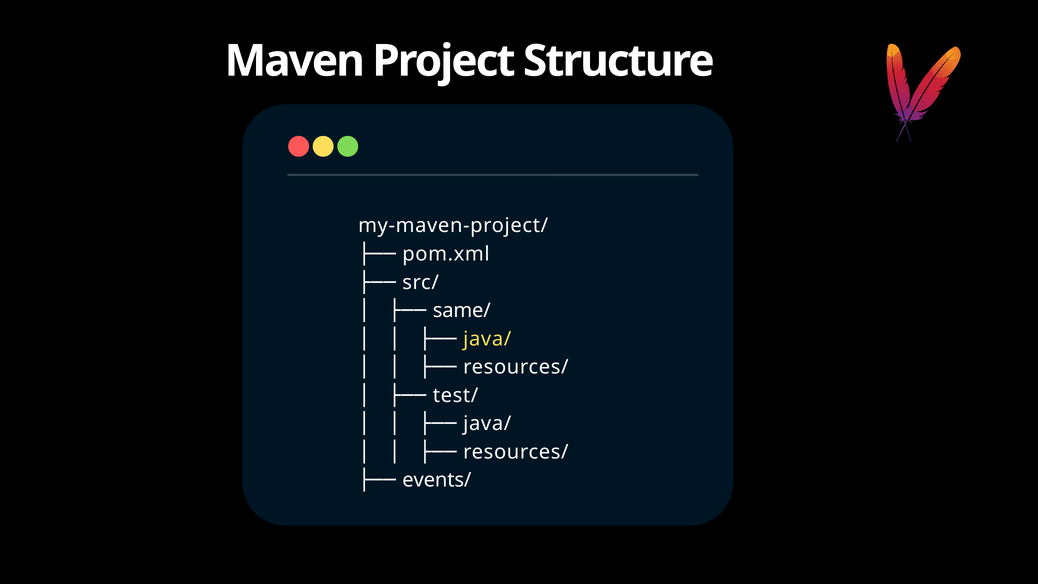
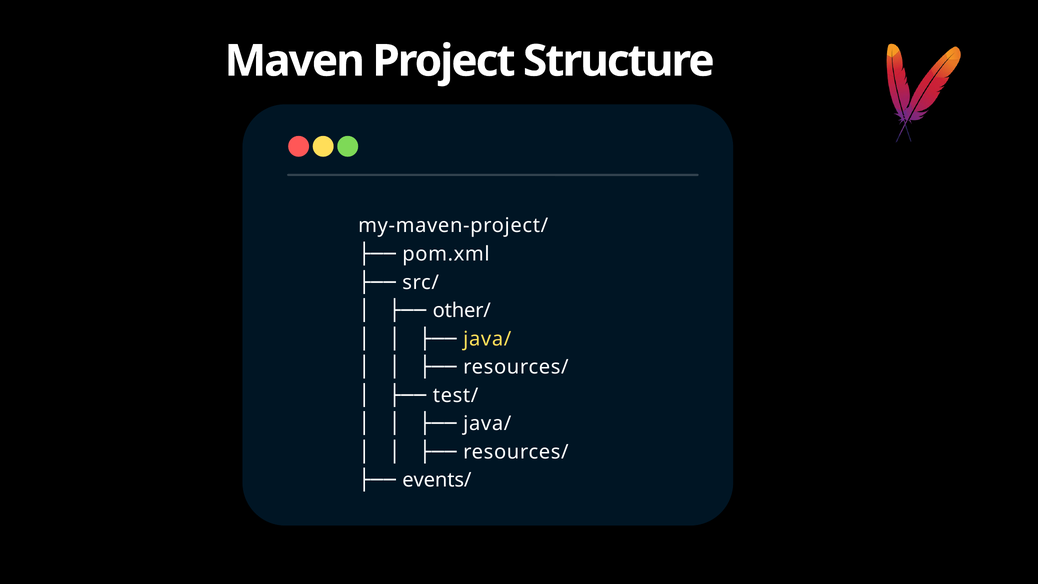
same/: same/ -> other/
